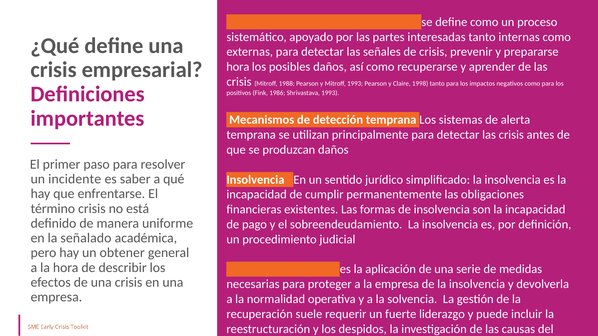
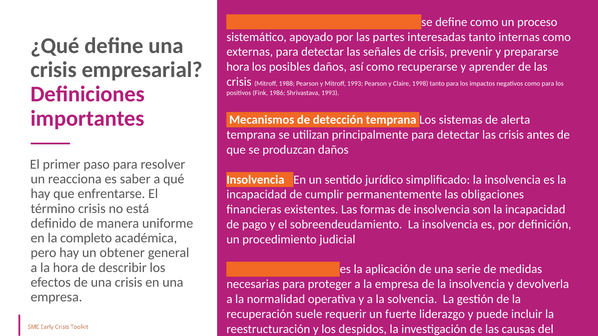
incidente: incidente -> reacciona
señalado: señalado -> completo
